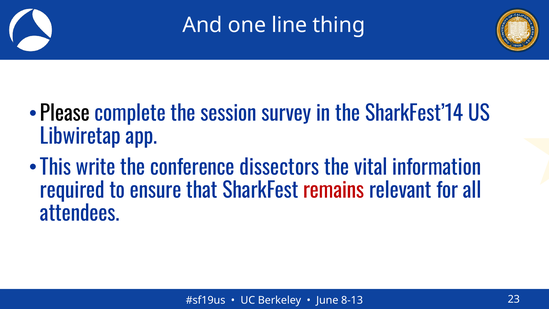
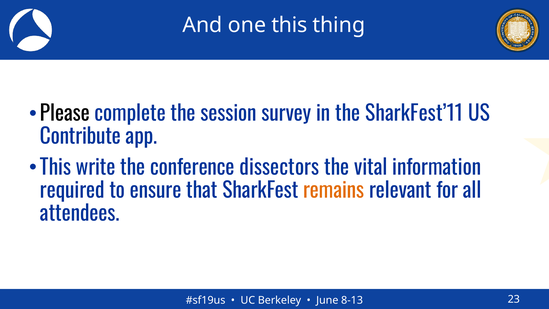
one line: line -> this
SharkFest’14: SharkFest’14 -> SharkFest’11
Libwiretap: Libwiretap -> Contribute
remains colour: red -> orange
